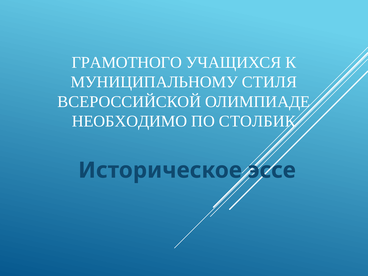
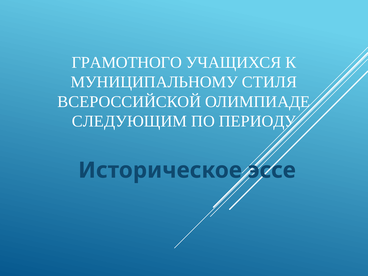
НЕОБХОДИМО: НЕОБХОДИМО -> СЛЕДУЮЩИМ
СТОЛБИК: СТОЛБИК -> ПЕРИОДУ
